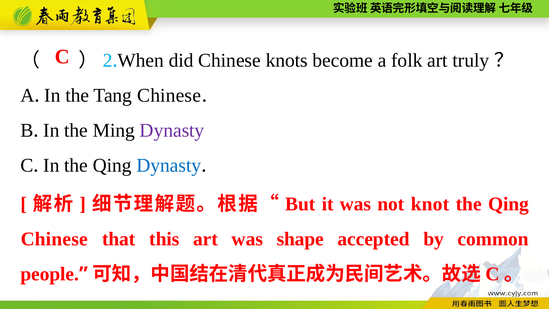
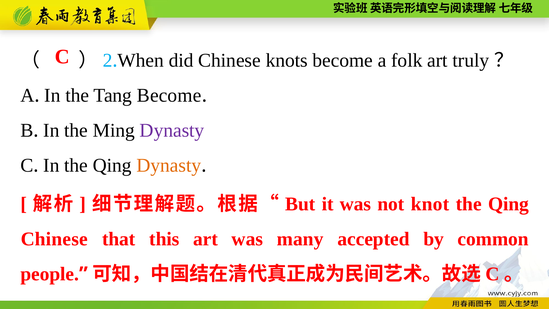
Tang Chinese: Chinese -> Become
Dynasty at (169, 165) colour: blue -> orange
shape: shape -> many
